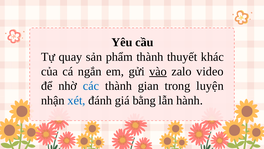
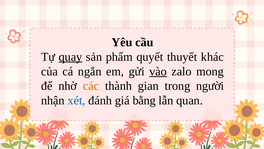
quay underline: none -> present
phẩm thành: thành -> quyết
video: video -> mong
các colour: blue -> orange
luyện: luyện -> người
hành: hành -> quan
